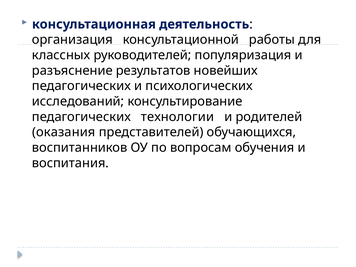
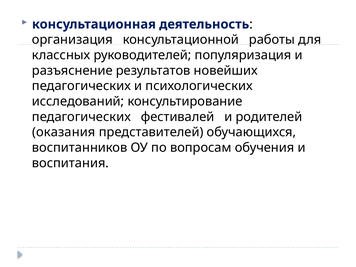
технологии: технологии -> фестивалей
